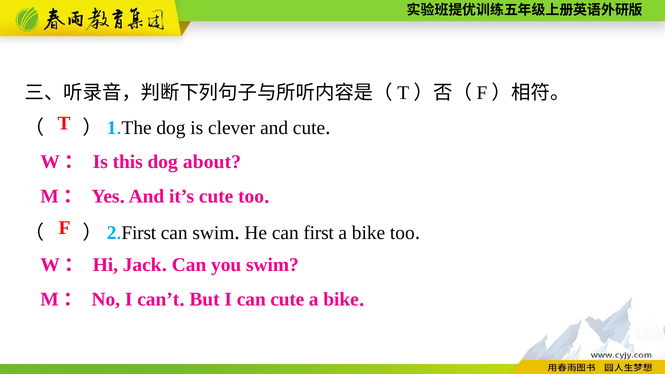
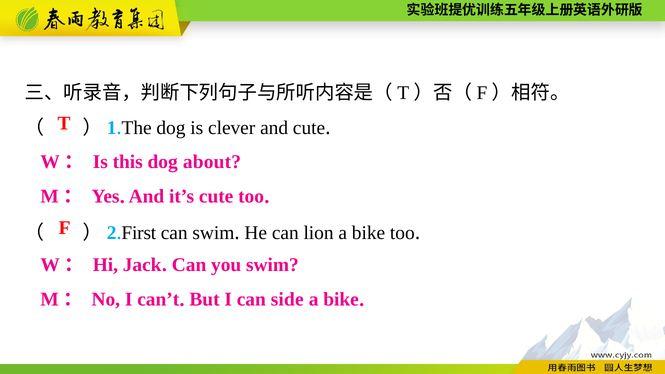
can first: first -> lion
can cute: cute -> side
